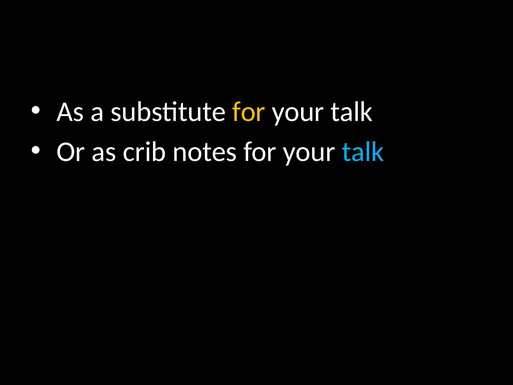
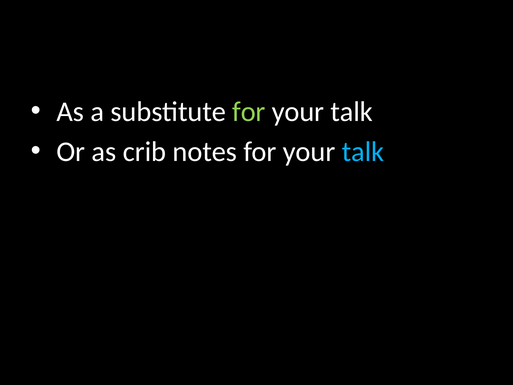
for at (249, 112) colour: yellow -> light green
